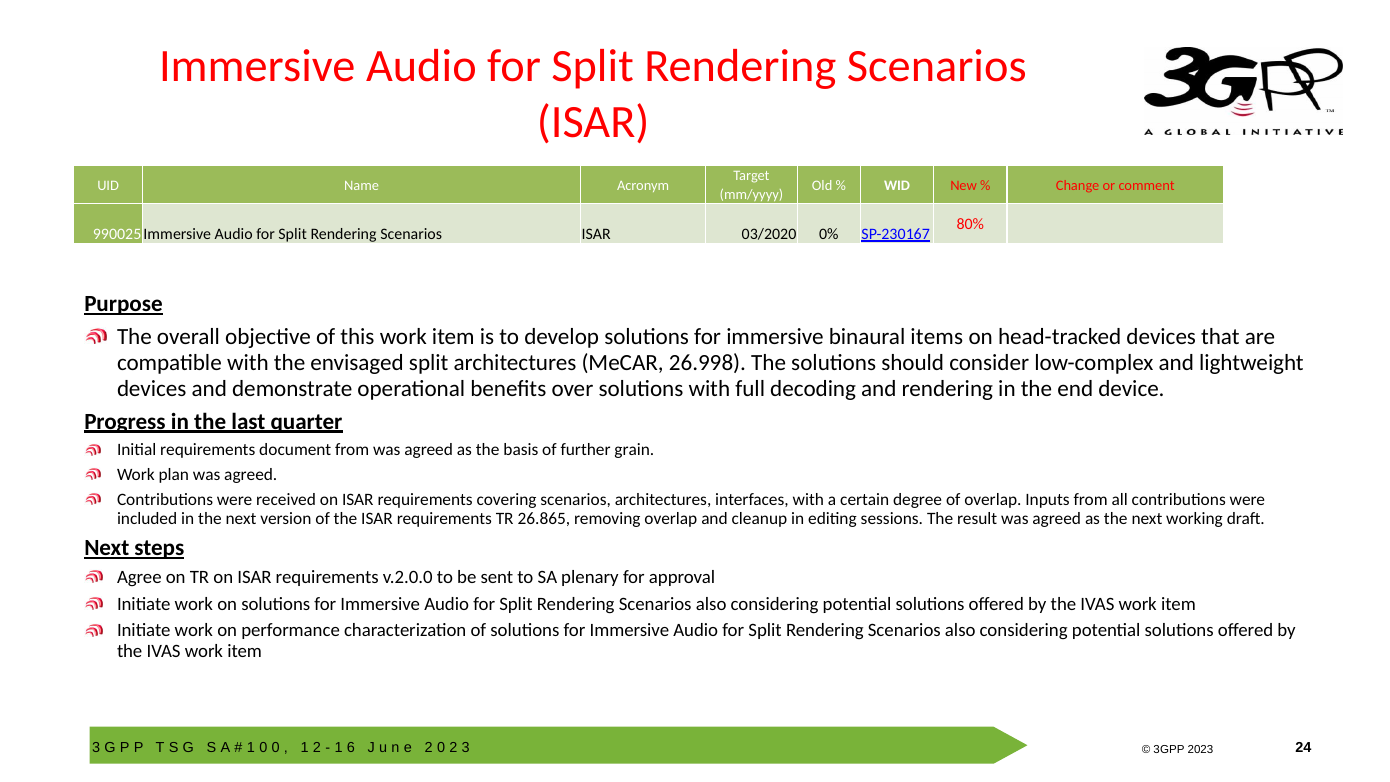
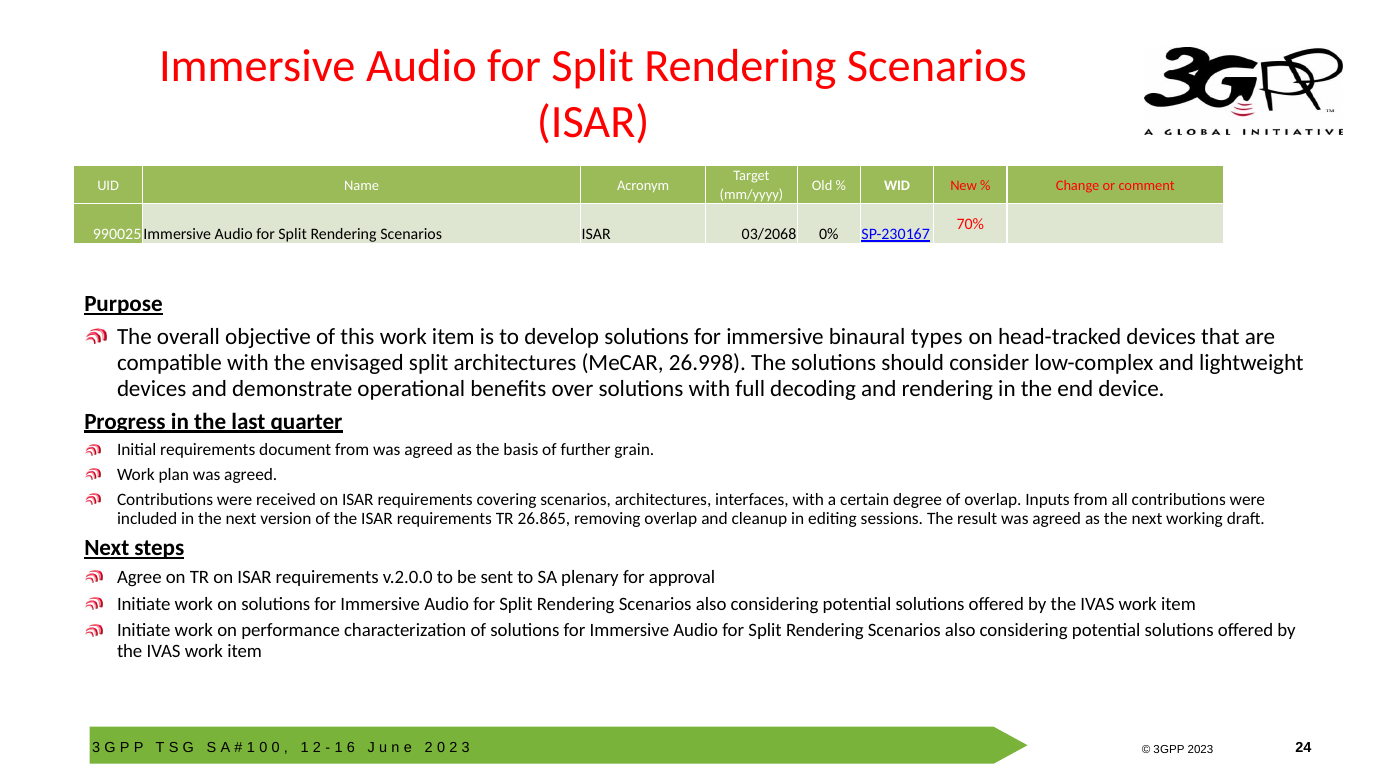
80%: 80% -> 70%
03/2020: 03/2020 -> 03/2068
items: items -> types
